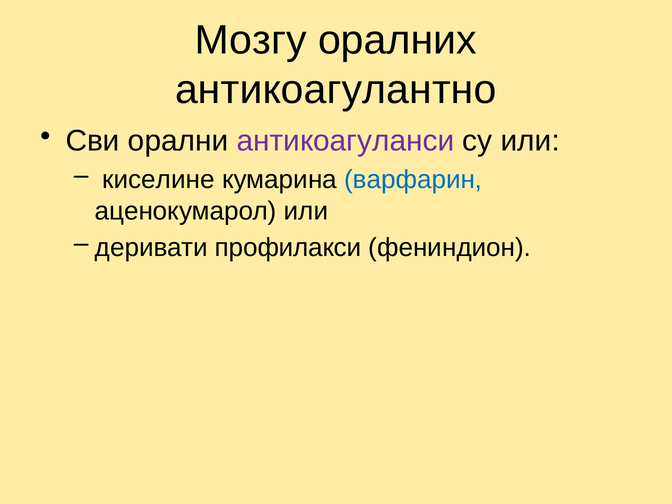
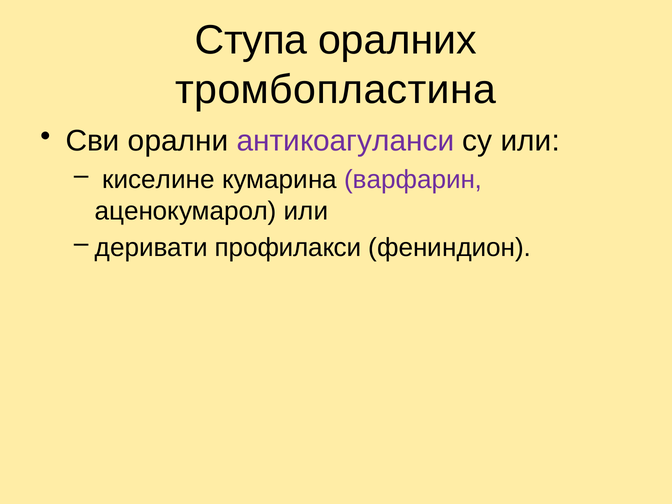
Мозгу: Мозгу -> Ступа
антикоагулантно: антикоагулантно -> тромбопластина
варфарин colour: blue -> purple
